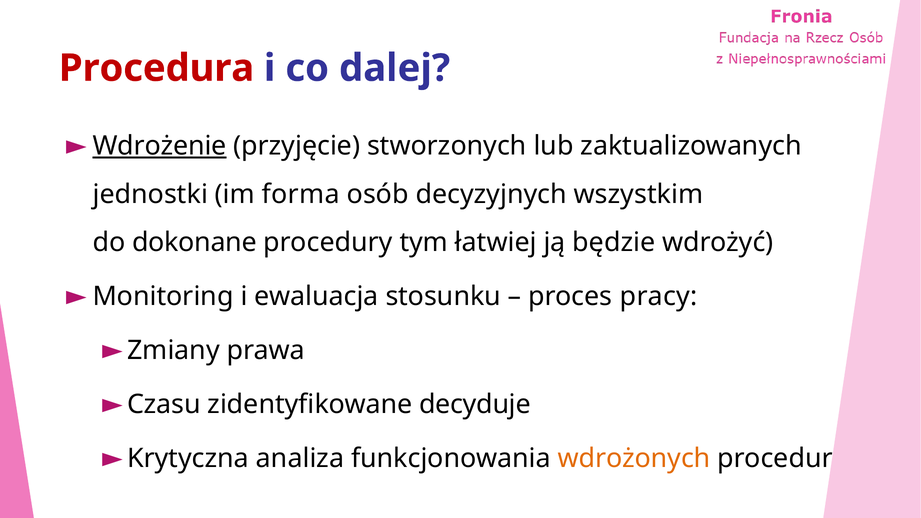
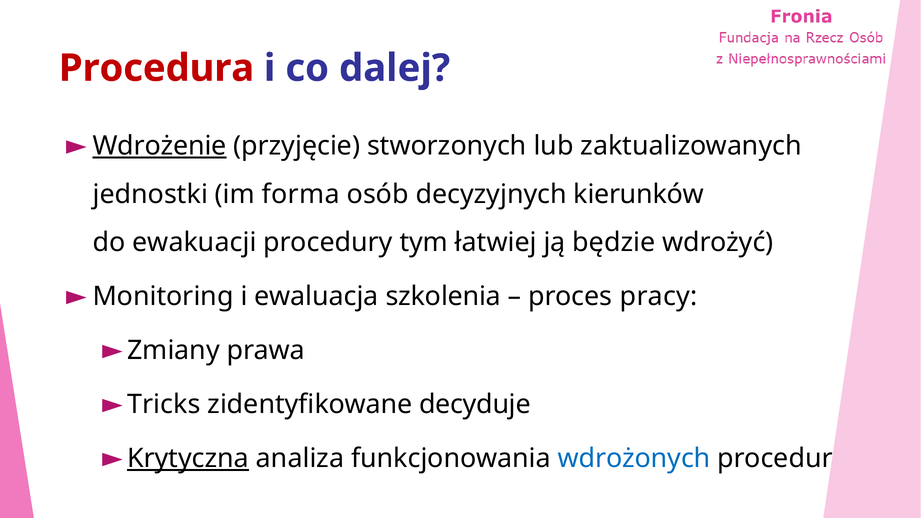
wszystkim: wszystkim -> kierunków
dokonane: dokonane -> ewakuacji
stosunku: stosunku -> szkolenia
Czasu: Czasu -> Tricks
Krytyczna underline: none -> present
wdrożonych colour: orange -> blue
